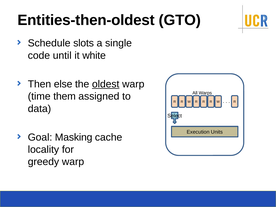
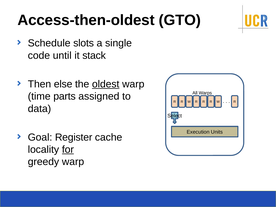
Entities-then-oldest: Entities-then-oldest -> Access-then-oldest
white: white -> stack
them: them -> parts
Masking: Masking -> Register
for underline: none -> present
